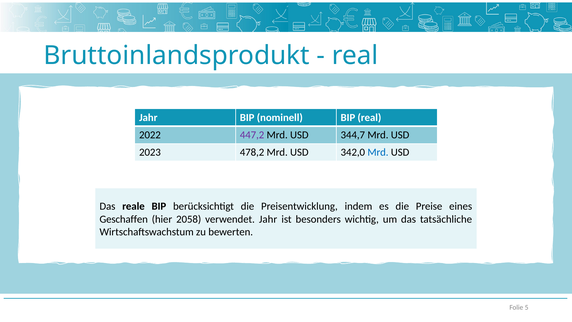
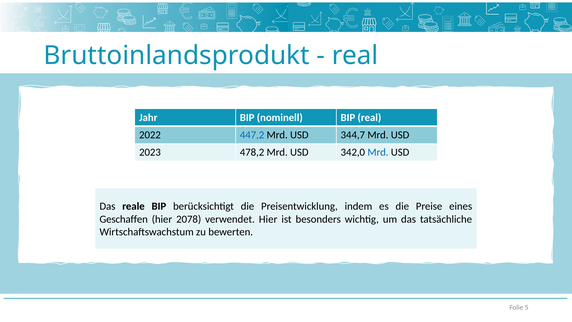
447,2 colour: purple -> blue
2058: 2058 -> 2078
verwendet Jahr: Jahr -> Hier
